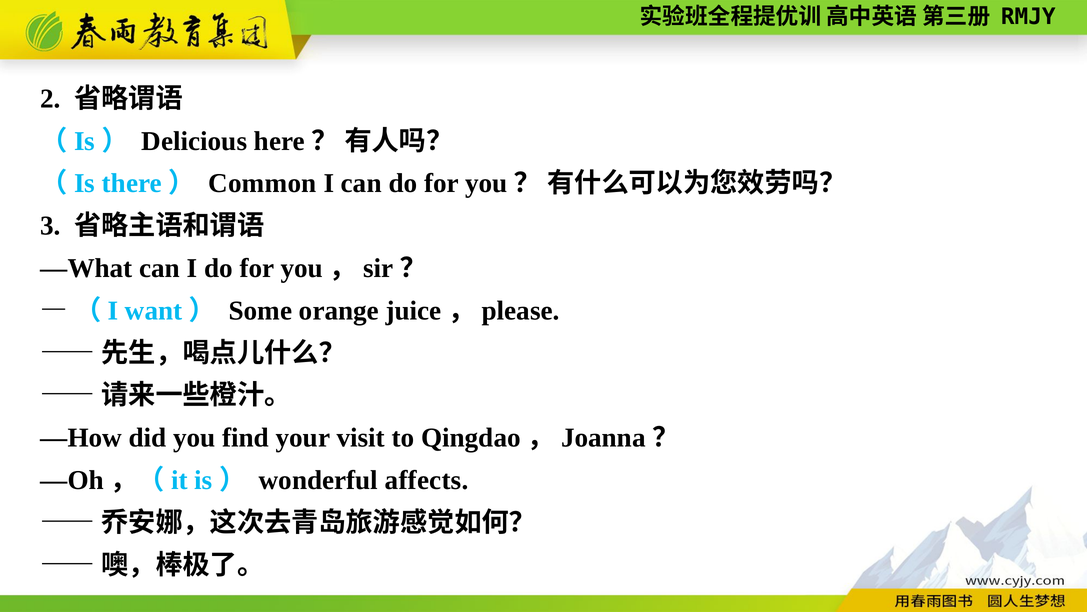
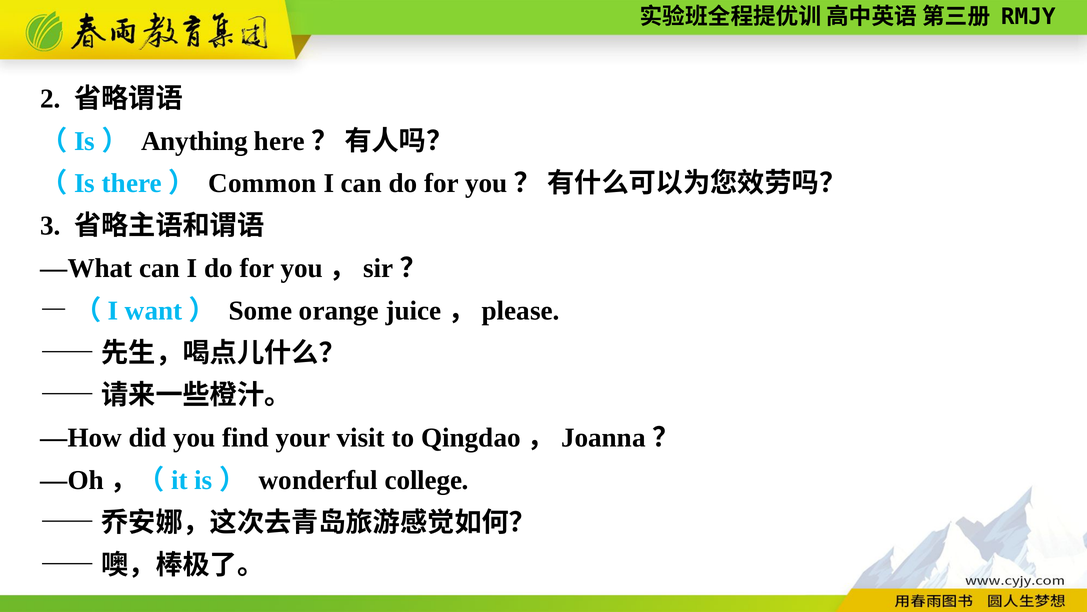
Delicious: Delicious -> Anything
affects: affects -> college
